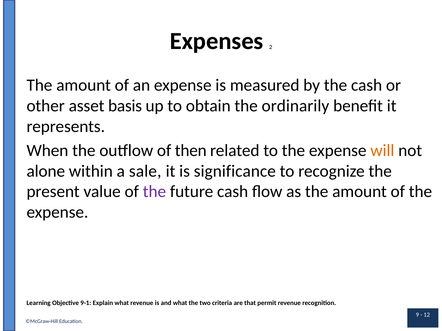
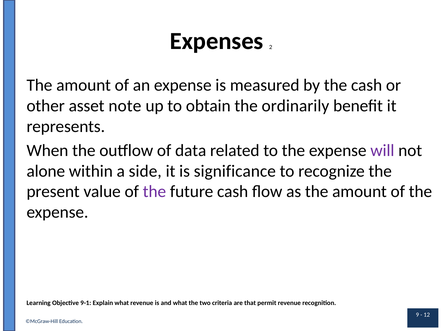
basis: basis -> note
then: then -> data
will colour: orange -> purple
sale: sale -> side
